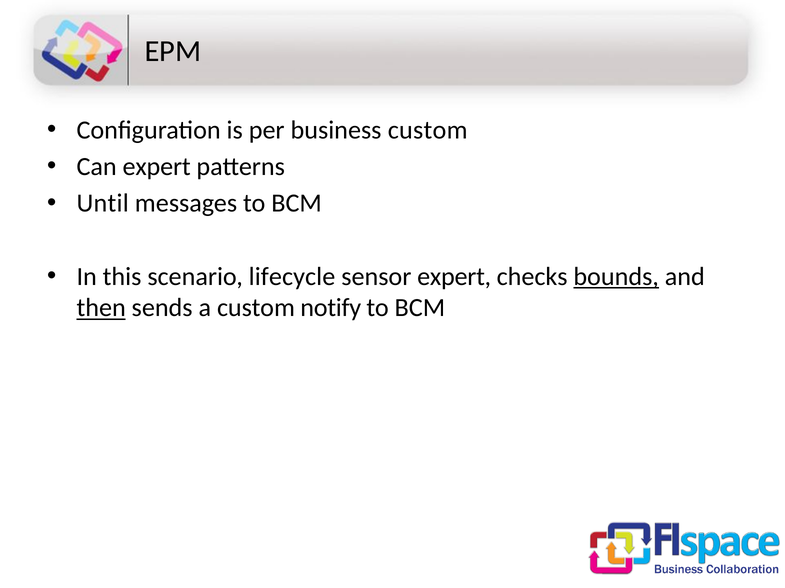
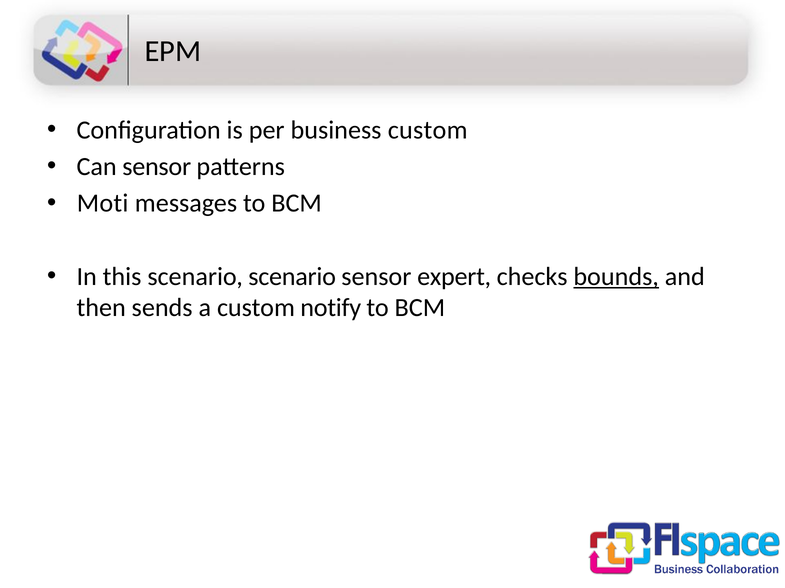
Can expert: expert -> sensor
Until: Until -> Moti
scenario lifecycle: lifecycle -> scenario
then underline: present -> none
